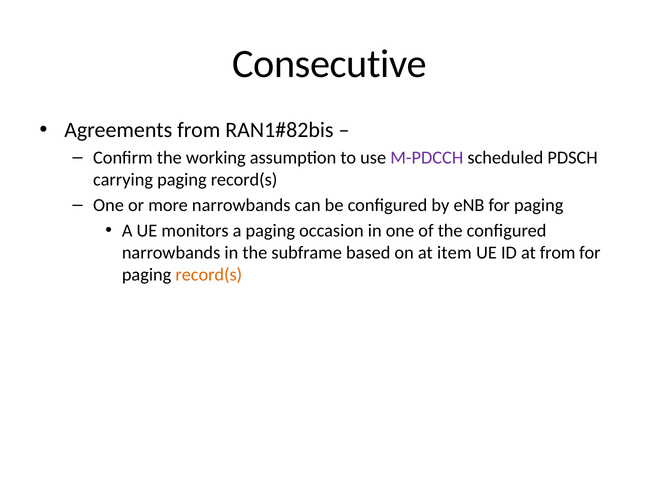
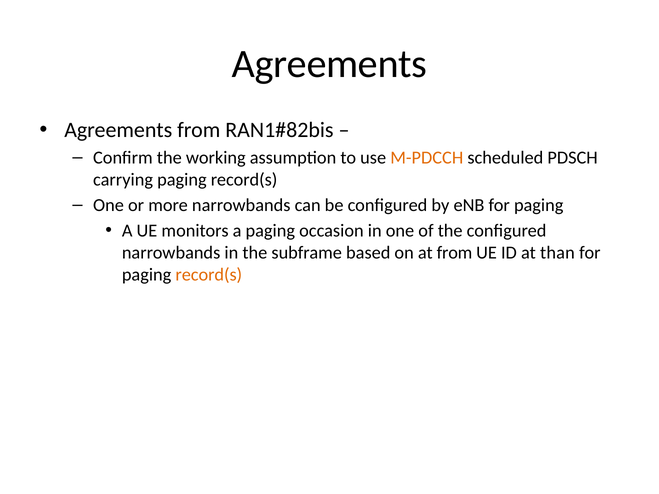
Consecutive at (330, 64): Consecutive -> Agreements
M-PDCCH colour: purple -> orange
at item: item -> from
at from: from -> than
